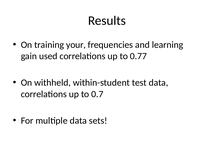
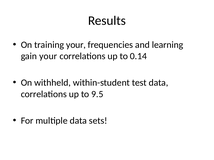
gain used: used -> your
0.77: 0.77 -> 0.14
0.7: 0.7 -> 9.5
